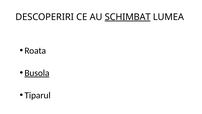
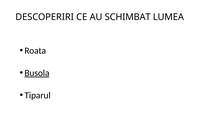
SCHIMBAT underline: present -> none
